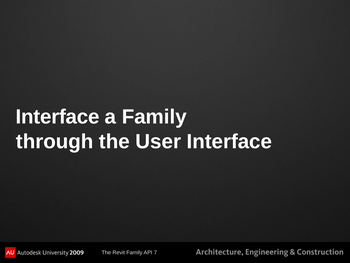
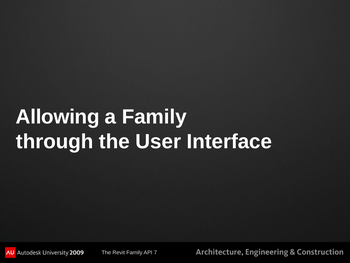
Interface at (58, 117): Interface -> Allowing
